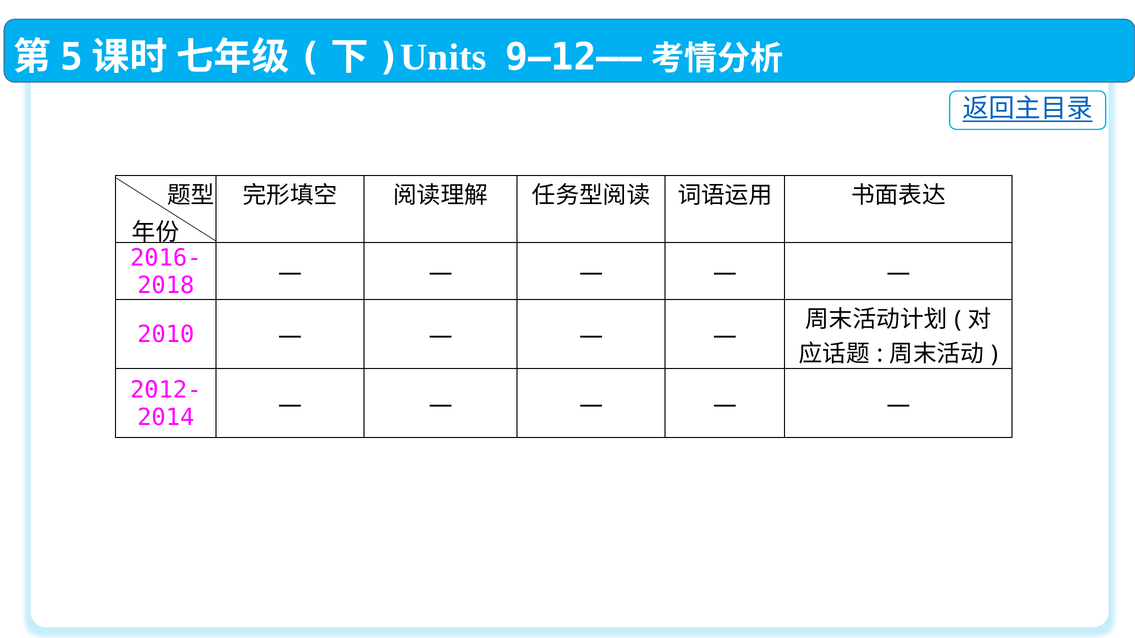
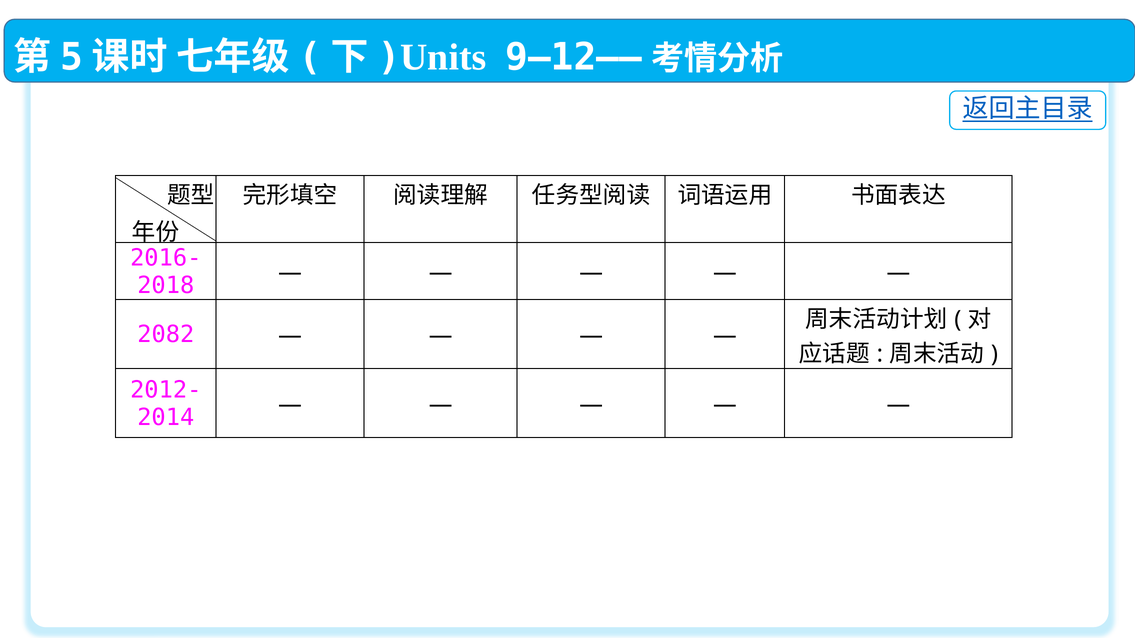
2010: 2010 -> 2082
